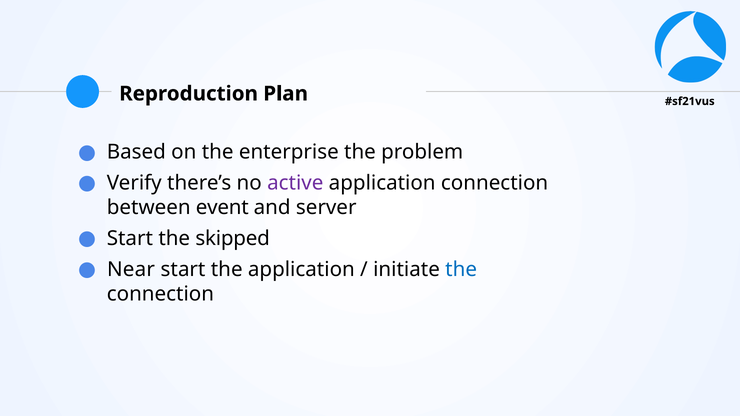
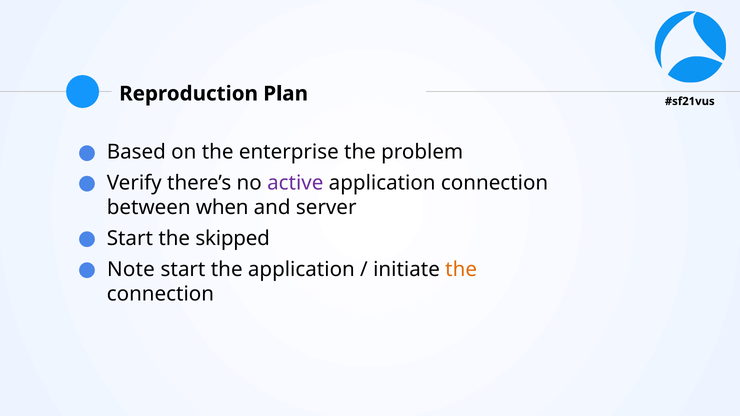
event: event -> when
Near: Near -> Note
the at (461, 269) colour: blue -> orange
